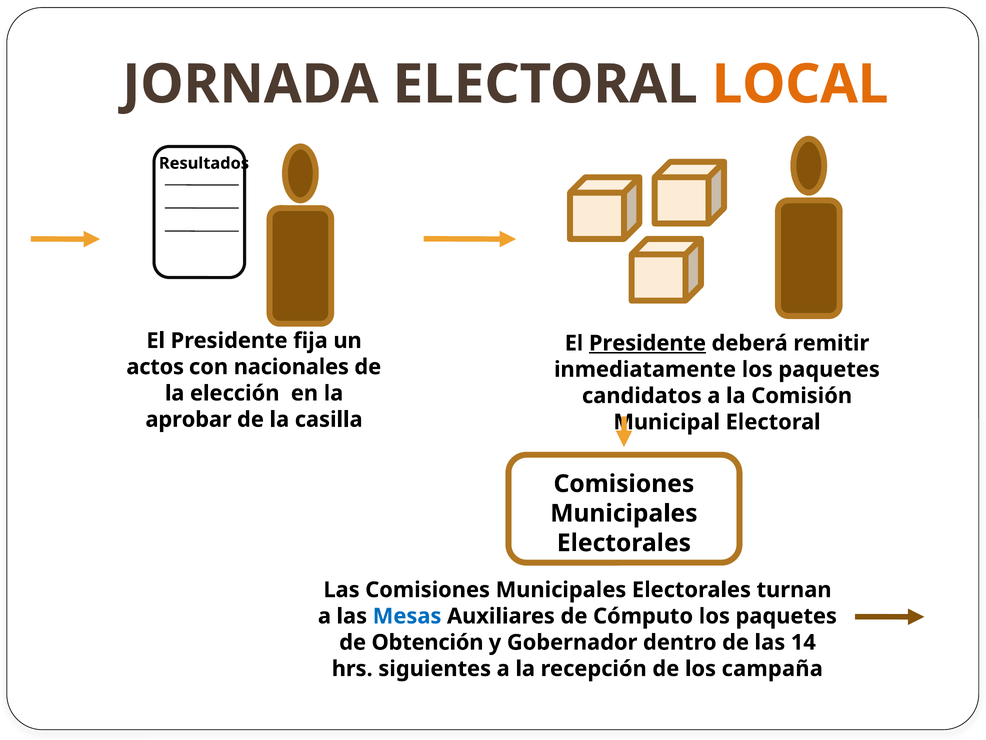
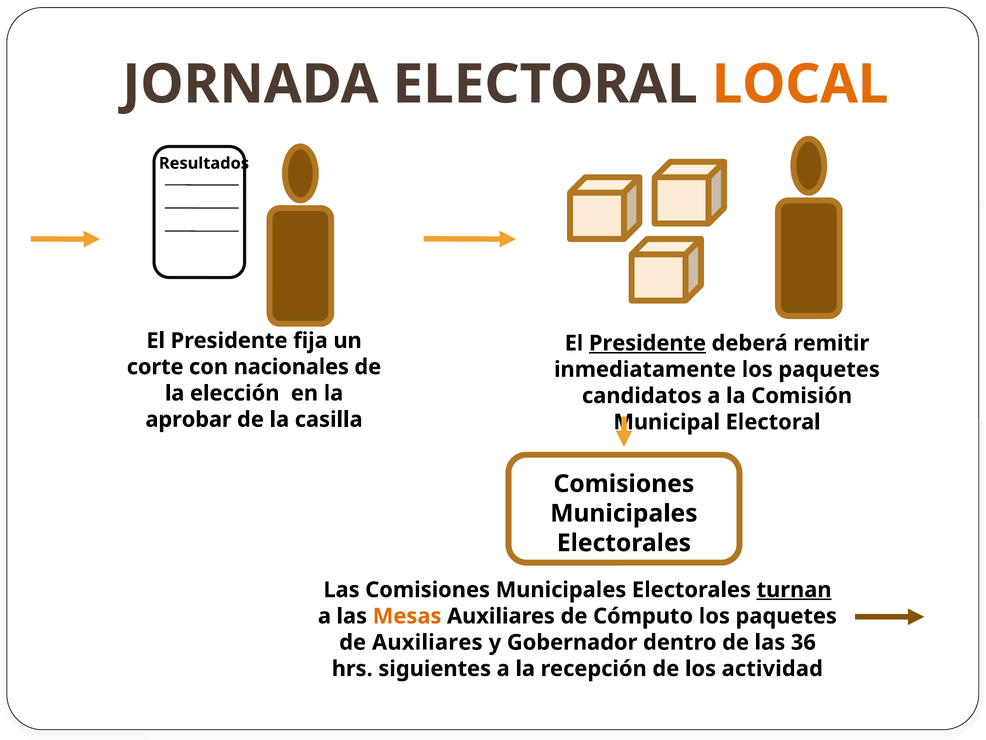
actos: actos -> corte
turnan underline: none -> present
Mesas colour: blue -> orange
de Obtención: Obtención -> Auxiliares
14: 14 -> 36
campaña: campaña -> actividad
